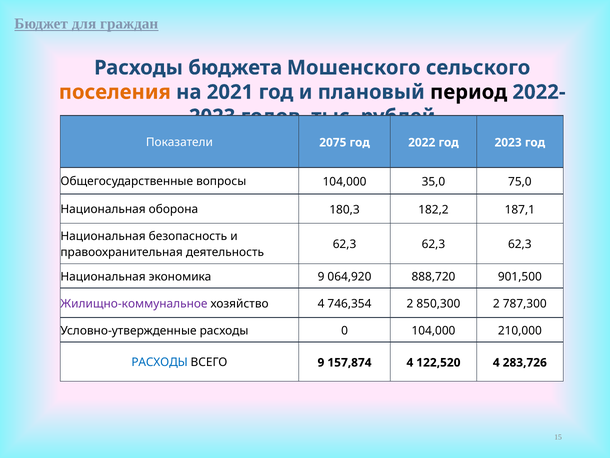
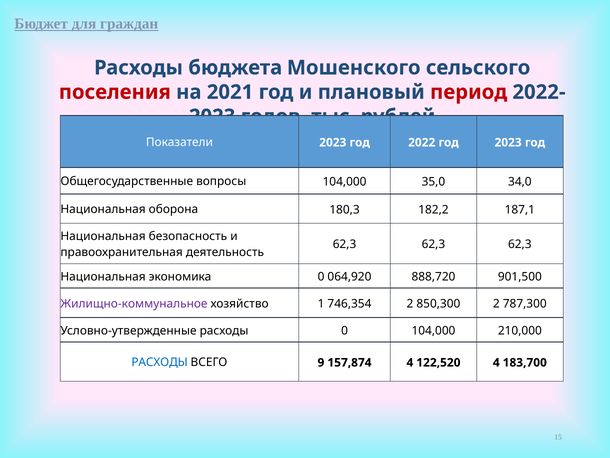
поселения colour: orange -> red
период colour: black -> red
Показатели 2075: 2075 -> 2023
75,0: 75,0 -> 34,0
экономика 9: 9 -> 0
хозяйство 4: 4 -> 1
283,726: 283,726 -> 183,700
